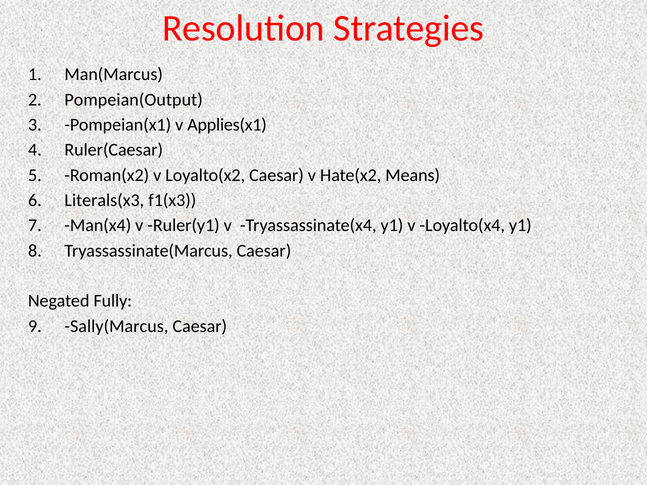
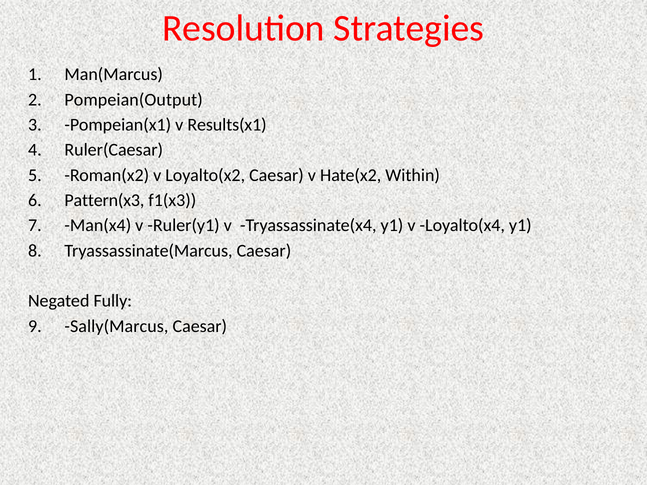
Applies(x1: Applies(x1 -> Results(x1
Means: Means -> Within
Literals(x3: Literals(x3 -> Pattern(x3
